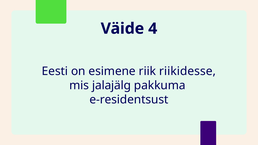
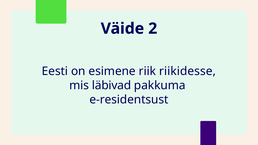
4: 4 -> 2
jalajälg: jalajälg -> läbivad
